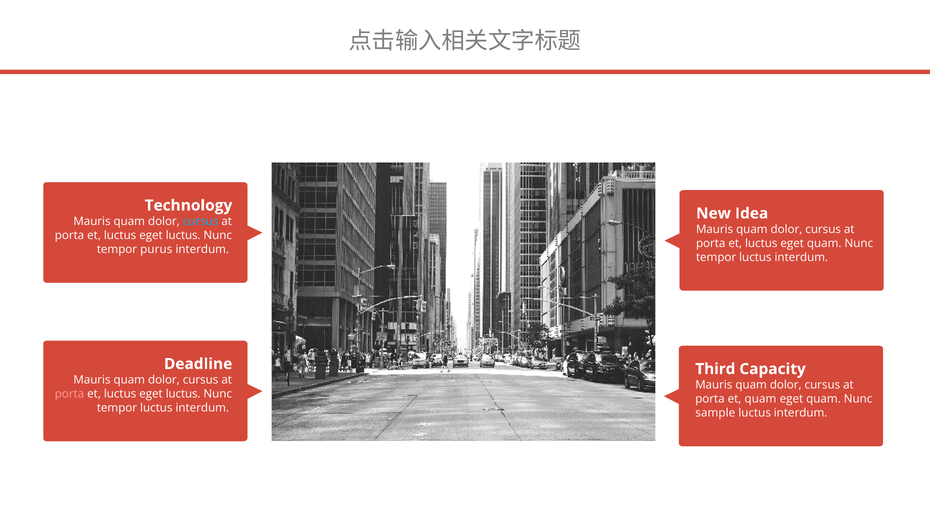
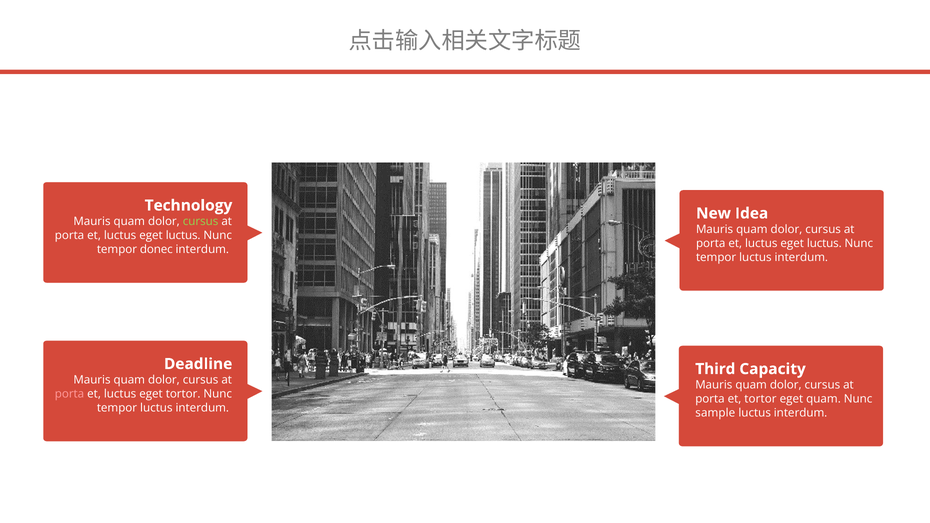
cursus at (201, 222) colour: light blue -> light green
quam at (824, 243): quam -> luctus
purus: purus -> donec
luctus at (183, 394): luctus -> tortor
et quam: quam -> tortor
